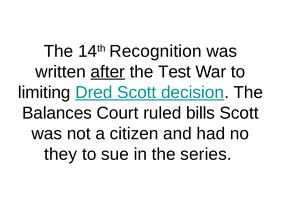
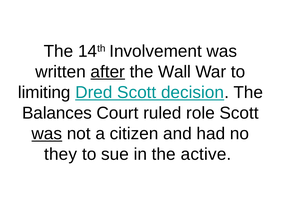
Recognition: Recognition -> Involvement
Test: Test -> Wall
bills: bills -> role
was at (47, 133) underline: none -> present
series: series -> active
